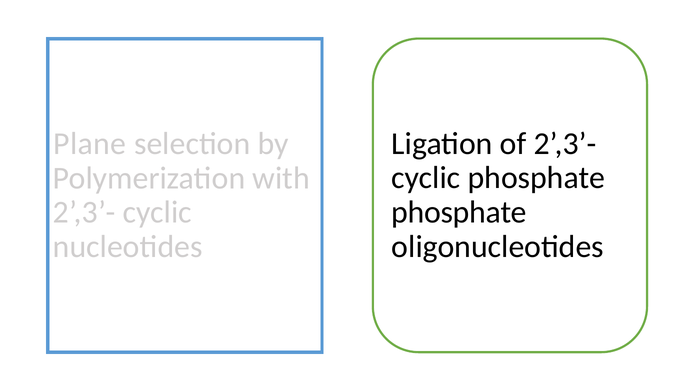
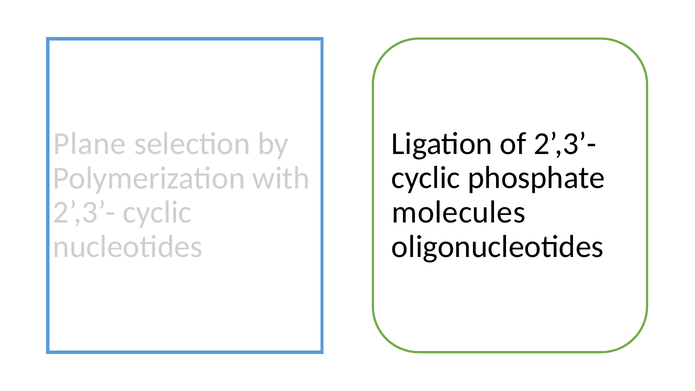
phosphate at (459, 212): phosphate -> molecules
